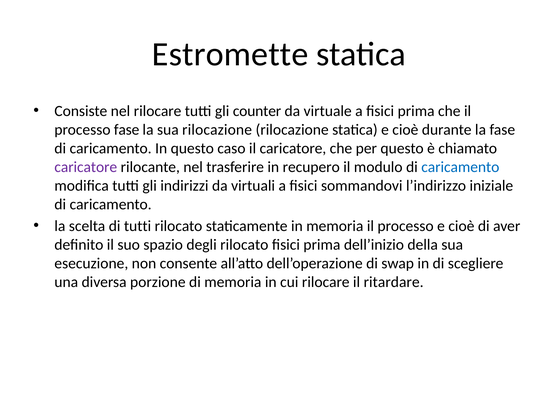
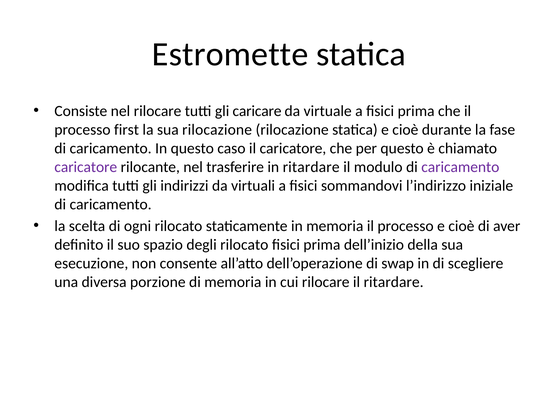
counter: counter -> caricare
processo fase: fase -> first
in recupero: recupero -> ritardare
caricamento at (460, 167) colour: blue -> purple
di tutti: tutti -> ogni
